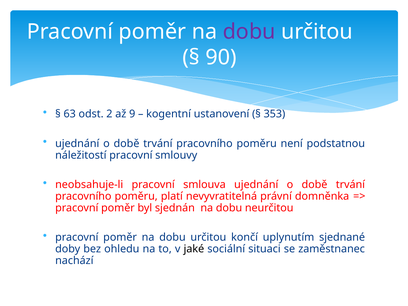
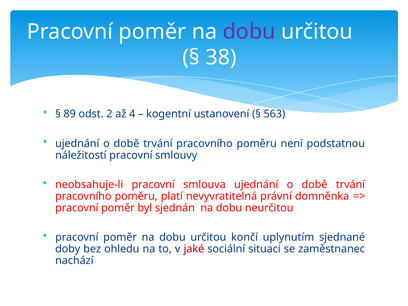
90: 90 -> 38
63: 63 -> 89
9: 9 -> 4
353: 353 -> 563
jaké colour: black -> red
